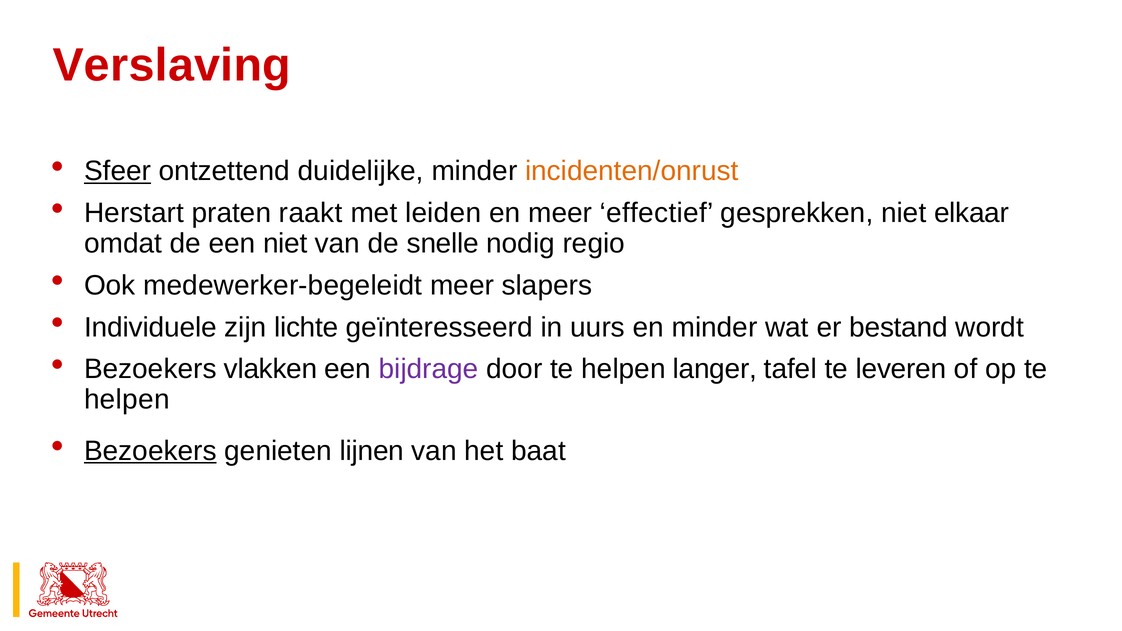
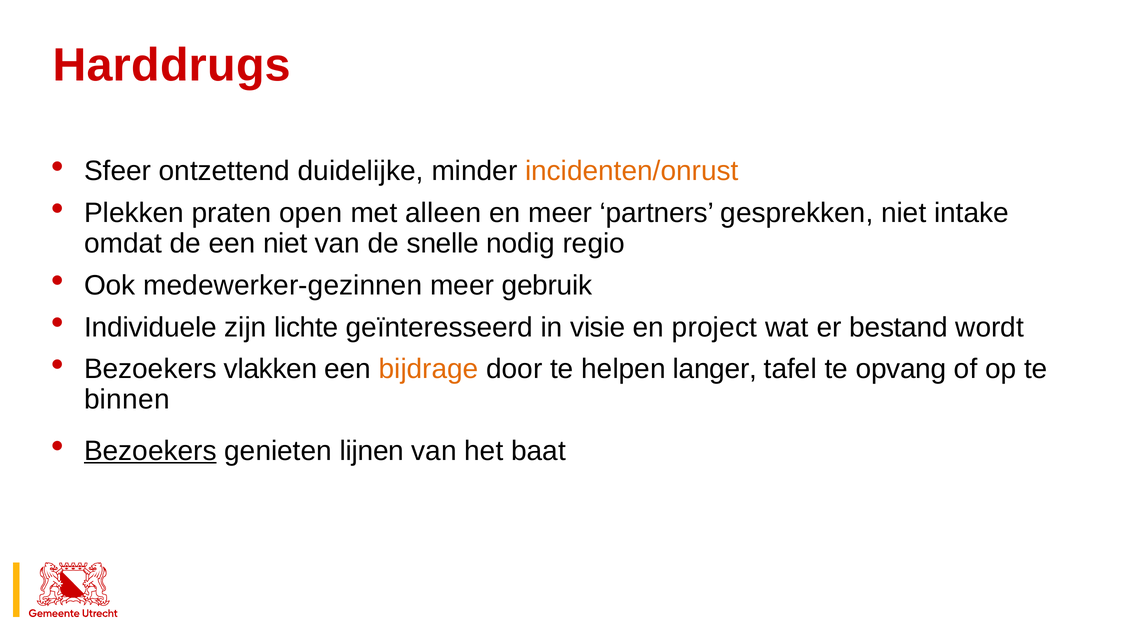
Verslaving: Verslaving -> Harddrugs
Sfeer underline: present -> none
Herstart: Herstart -> Plekken
raakt: raakt -> open
leiden: leiden -> alleen
effectief: effectief -> partners
elkaar: elkaar -> intake
medewerker-begeleidt: medewerker-begeleidt -> medewerker-gezinnen
slapers: slapers -> gebruik
uurs: uurs -> visie
en minder: minder -> project
bijdrage colour: purple -> orange
leveren: leveren -> opvang
helpen at (127, 400): helpen -> binnen
